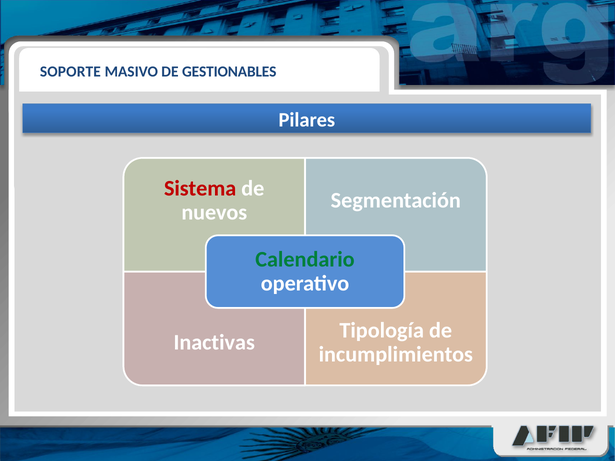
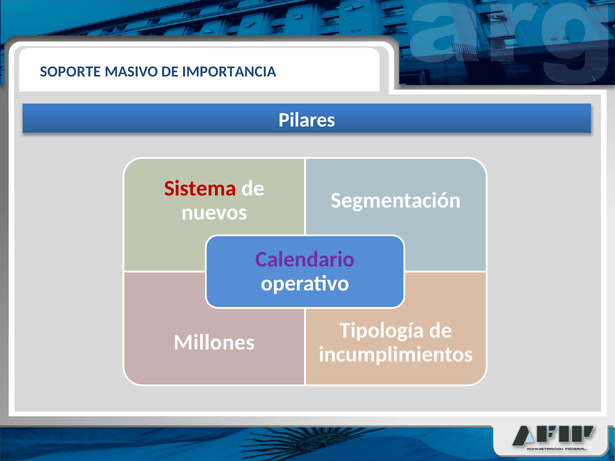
GESTIONABLES: GESTIONABLES -> IMPORTANCIA
Calendario colour: green -> purple
Inactivas: Inactivas -> Millones
